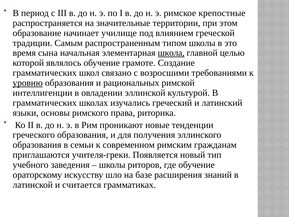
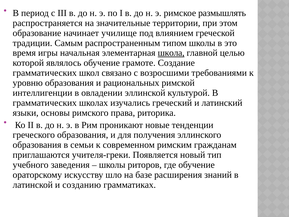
крепостные: крепостные -> размышлять
сына: сына -> игры
уровню underline: present -> none
считается: считается -> созданию
